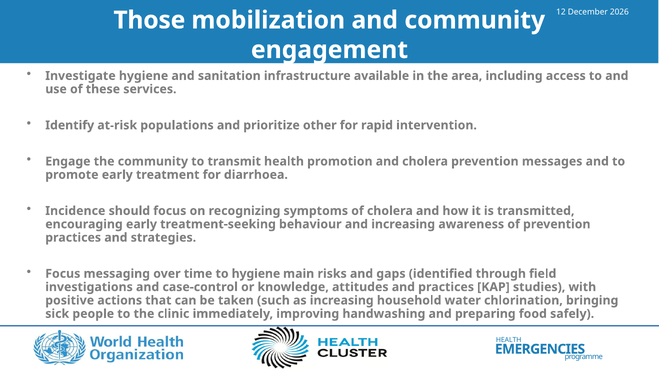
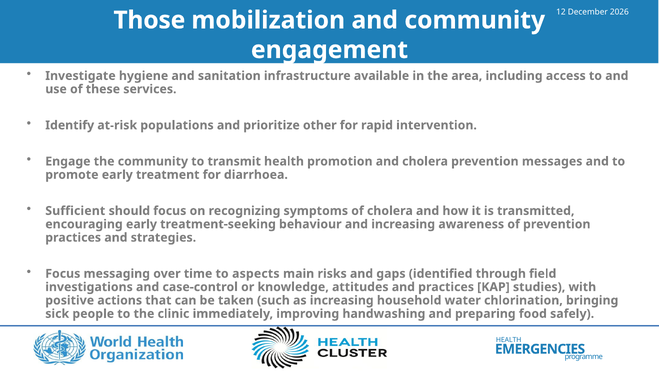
Incidence: Incidence -> Sufficient
to hygiene: hygiene -> aspects
